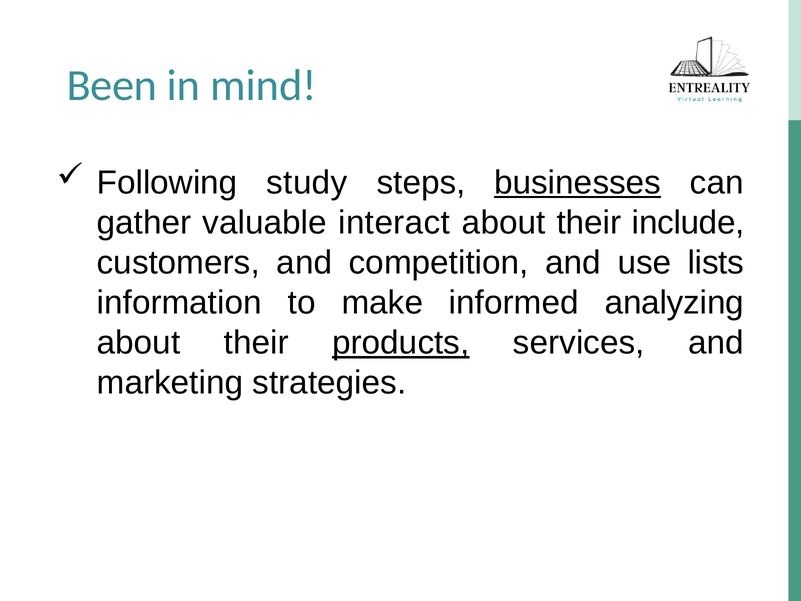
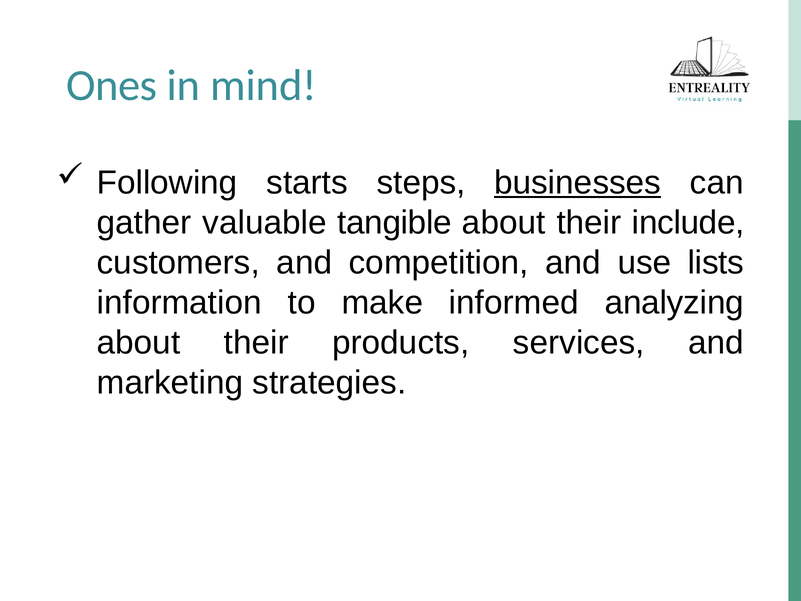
Been: Been -> Ones
study: study -> starts
interact: interact -> tangible
products underline: present -> none
